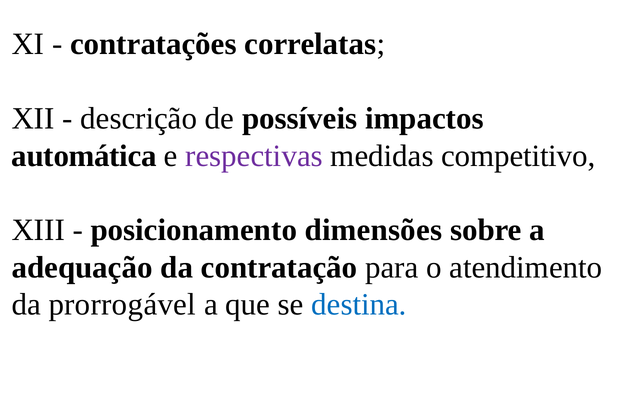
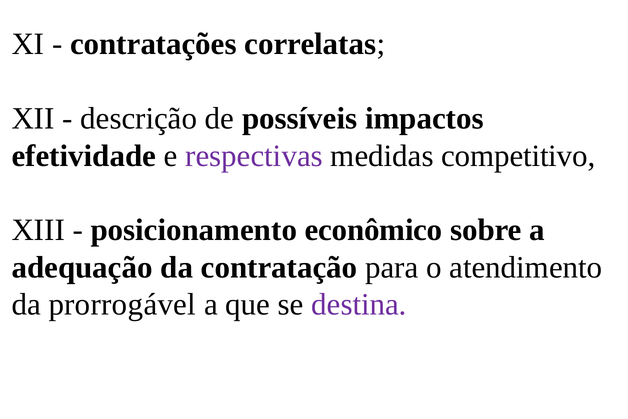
automática: automática -> efetividade
dimensões: dimensões -> econômico
destina colour: blue -> purple
